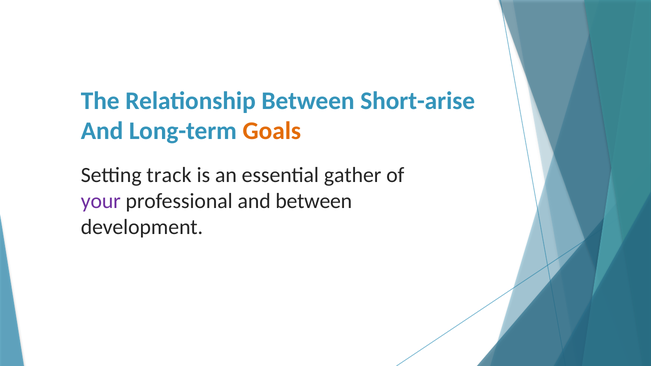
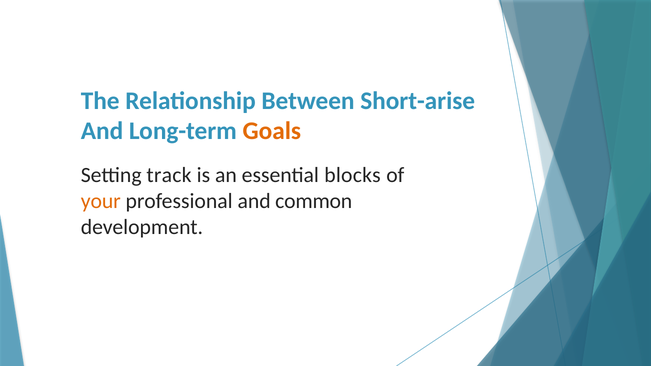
gather: gather -> blocks
your colour: purple -> orange
and between: between -> common
